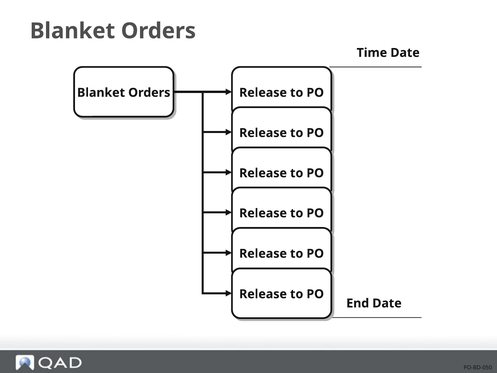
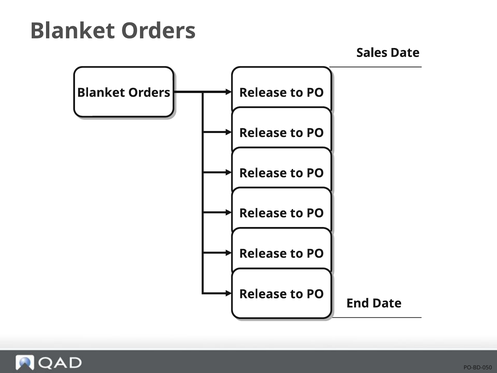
Time: Time -> Sales
